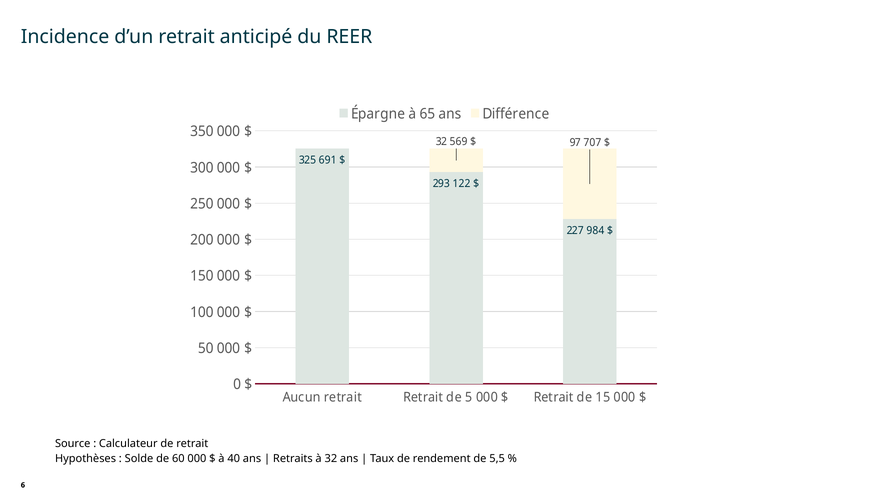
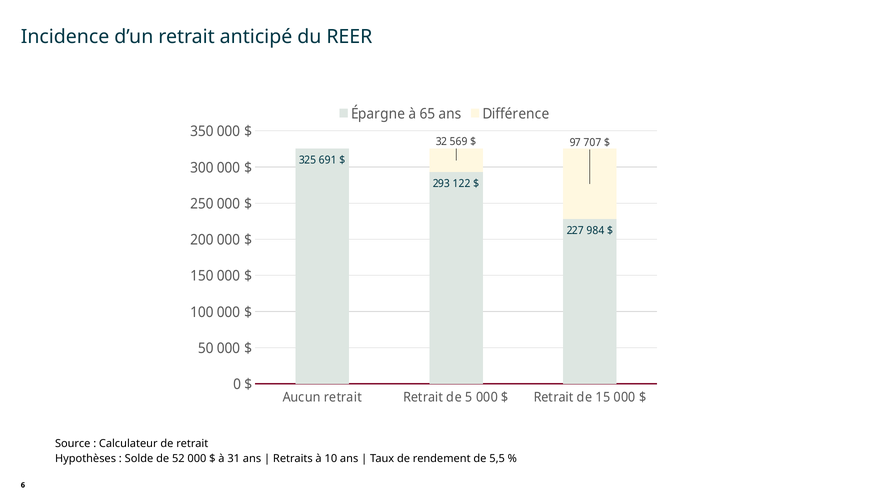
60: 60 -> 52
40: 40 -> 31
à 32: 32 -> 10
